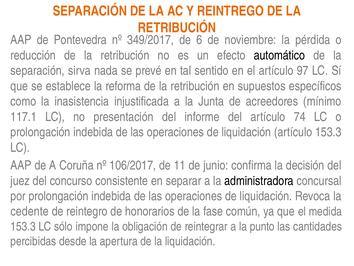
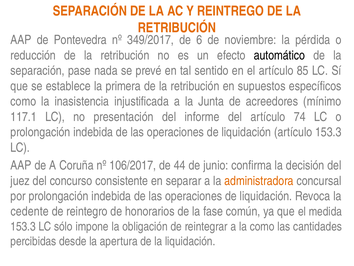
sirva: sirva -> pase
97: 97 -> 85
reforma: reforma -> primera
11: 11 -> 44
administradora colour: black -> orange
la punto: punto -> como
